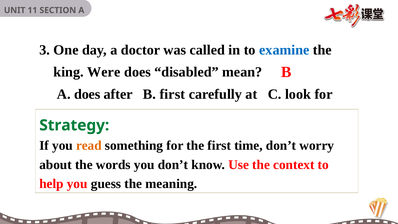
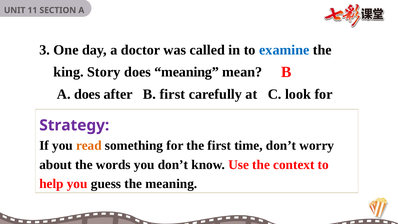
Were: Were -> Story
does disabled: disabled -> meaning
Strategy colour: green -> purple
